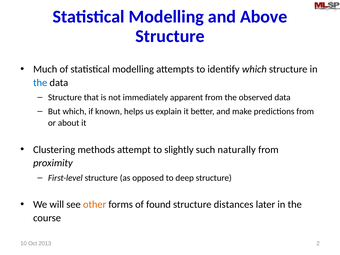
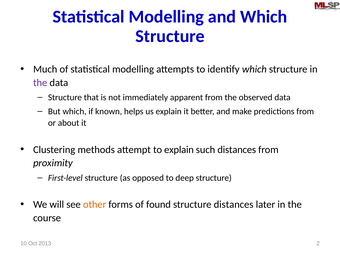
and Above: Above -> Which
the at (40, 83) colour: blue -> purple
to slightly: slightly -> explain
such naturally: naturally -> distances
